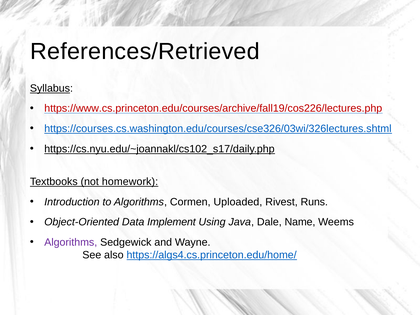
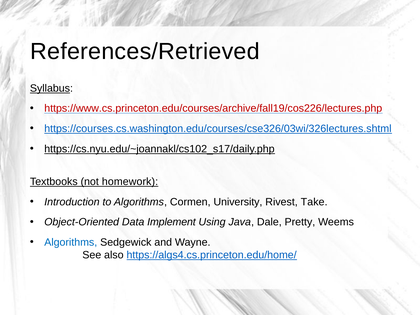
Uploaded: Uploaded -> University
Runs: Runs -> Take
Name: Name -> Pretty
Algorithms at (71, 242) colour: purple -> blue
